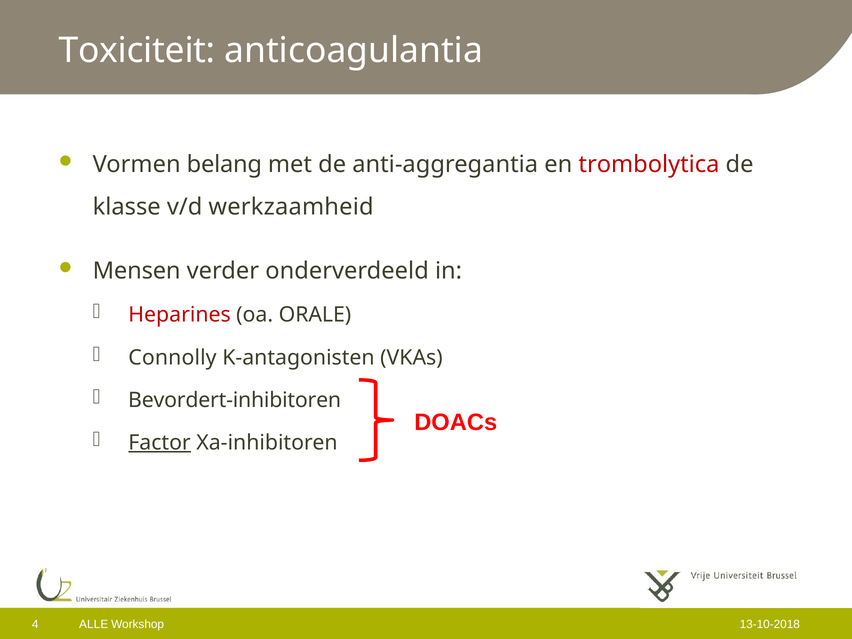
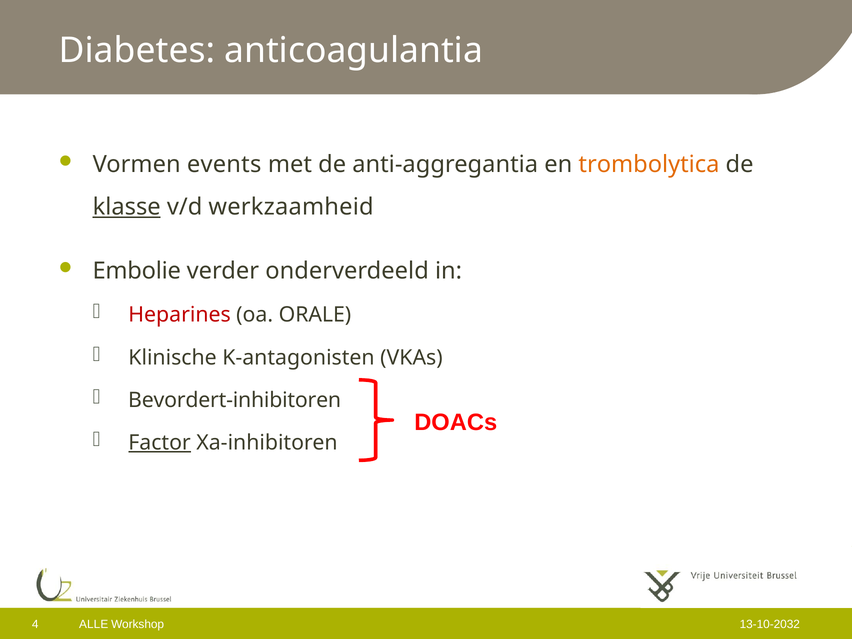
Toxiciteit: Toxiciteit -> Diabetes
belang: belang -> events
trombolytica colour: red -> orange
klasse underline: none -> present
Mensen: Mensen -> Embolie
Connolly: Connolly -> Klinische
13-10-2018: 13-10-2018 -> 13-10-2032
